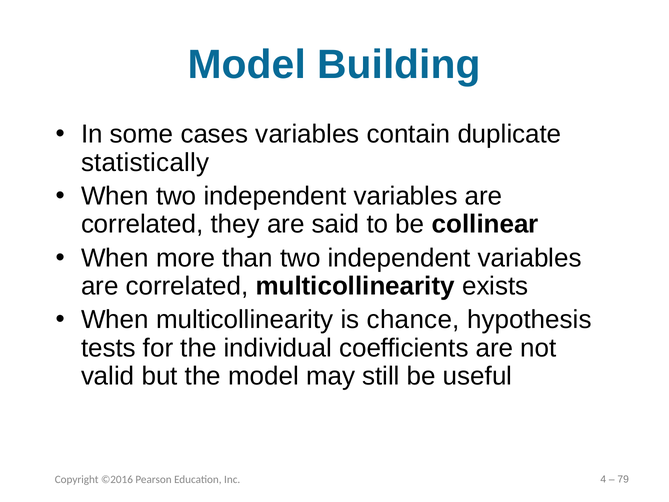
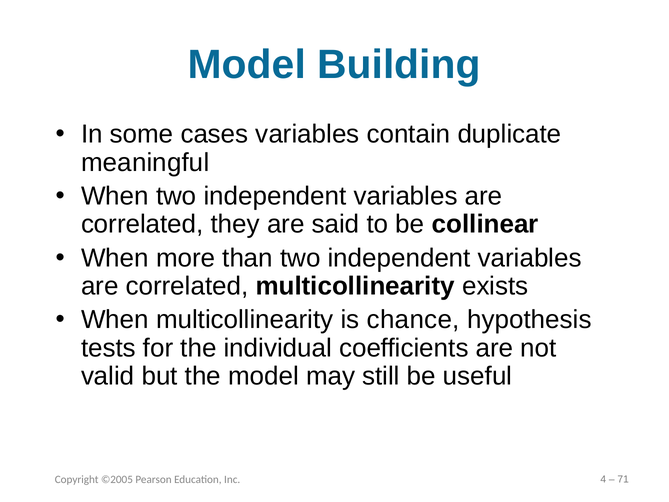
statistically: statistically -> meaningful
79: 79 -> 71
©2016: ©2016 -> ©2005
